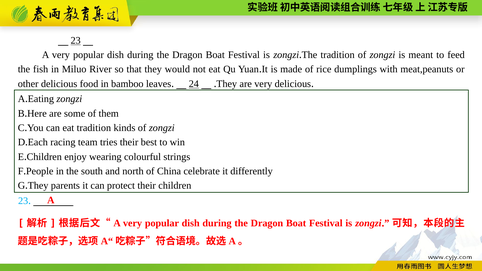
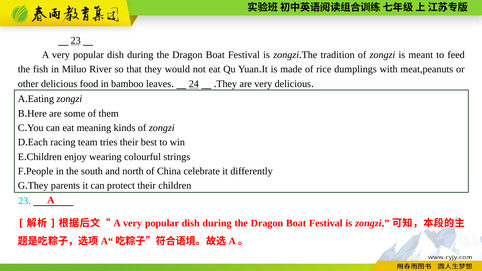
eat tradition: tradition -> meaning
